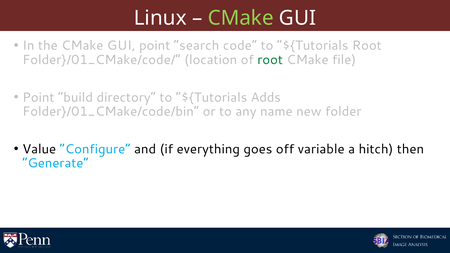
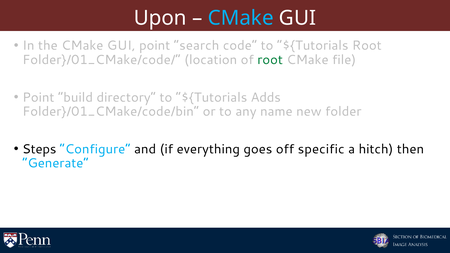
Linux: Linux -> Upon
CMake at (241, 18) colour: light green -> light blue
Value: Value -> Steps
variable: variable -> specific
